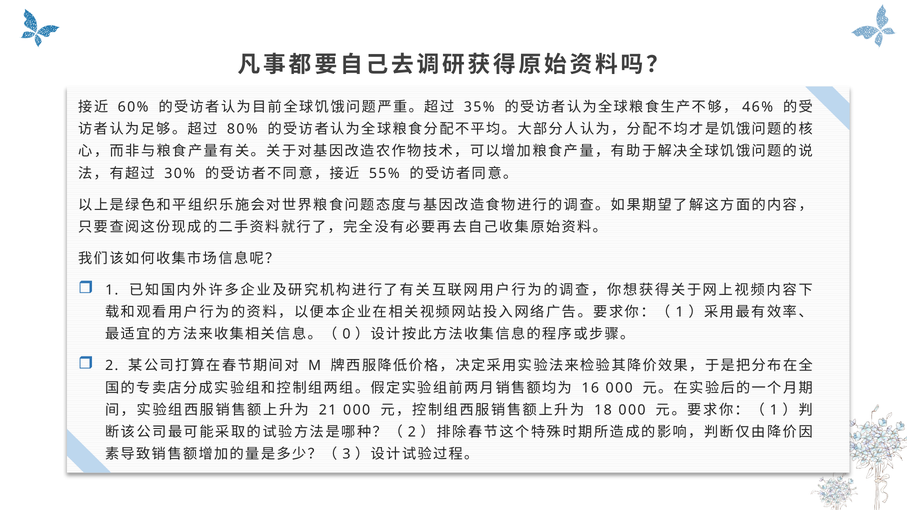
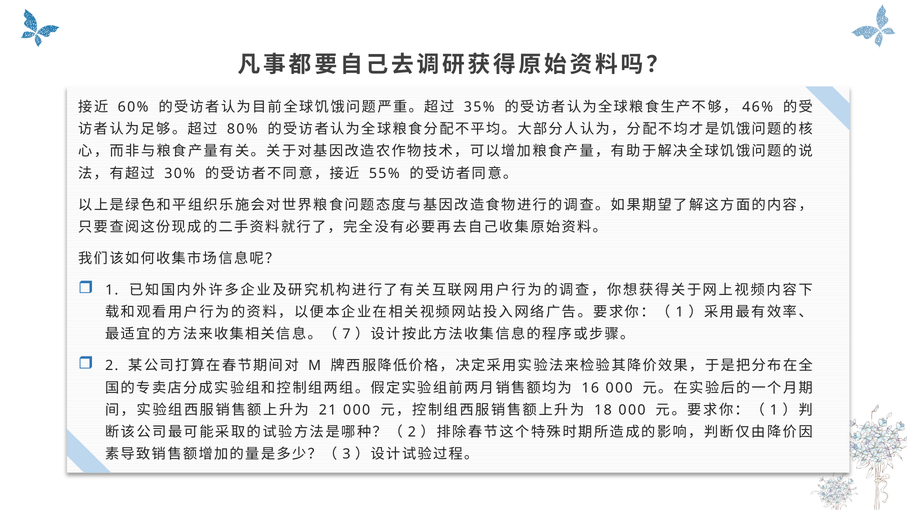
0: 0 -> 7
